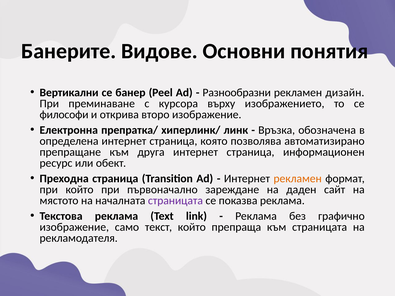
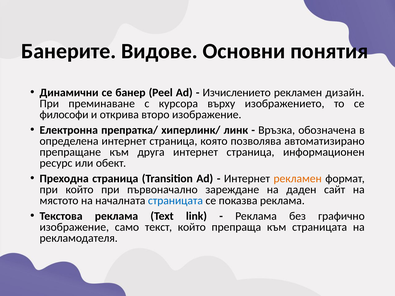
Вертикални: Вертикални -> Динамични
Разнообразни: Разнообразни -> Изчислението
страницата at (175, 201) colour: purple -> blue
